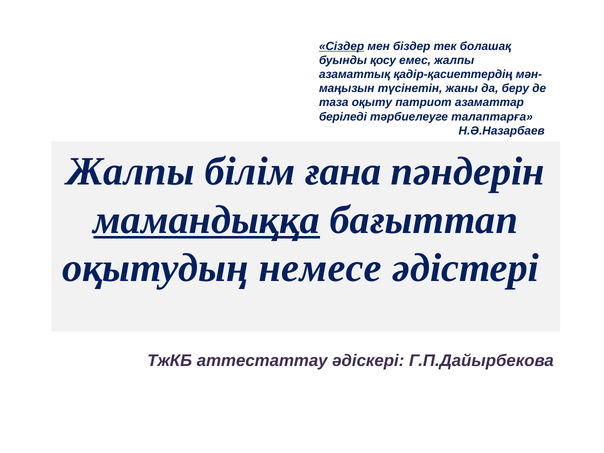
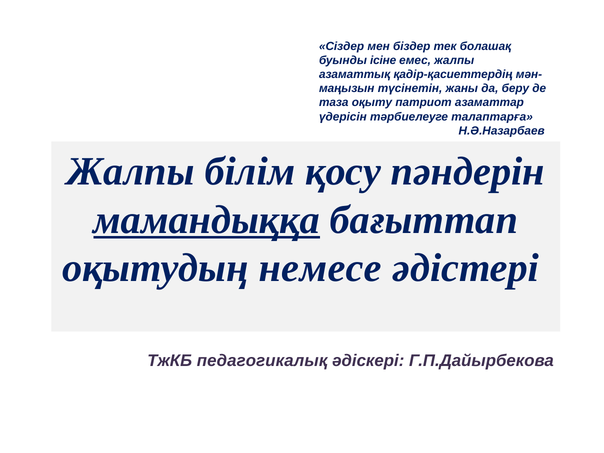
Сіздер underline: present -> none
қосу: қосу -> ісіне
беріледі: беріледі -> үдерісін
ғана: ғана -> қосу
аттестаттау: аттестаттау -> педагогикалық
